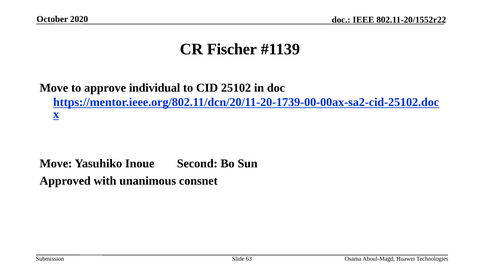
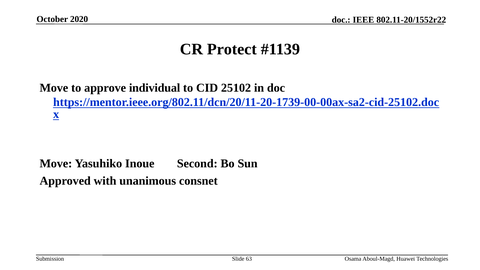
Fischer: Fischer -> Protect
